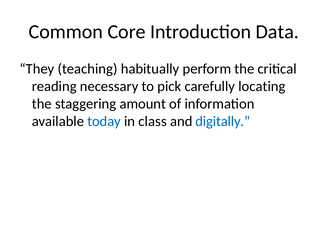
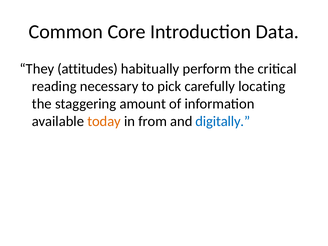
teaching: teaching -> attitudes
today colour: blue -> orange
class: class -> from
